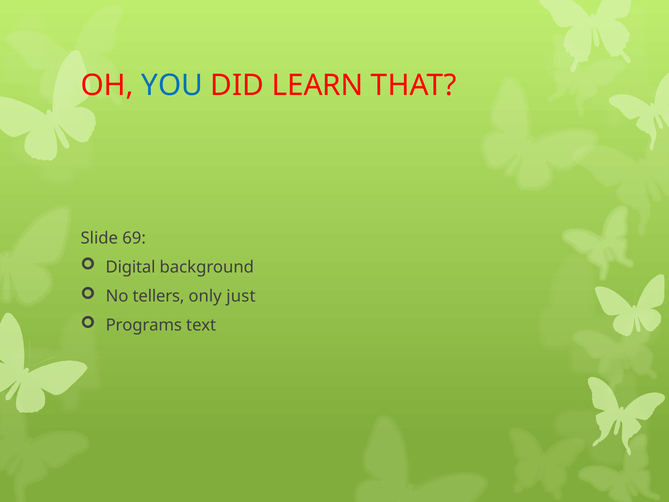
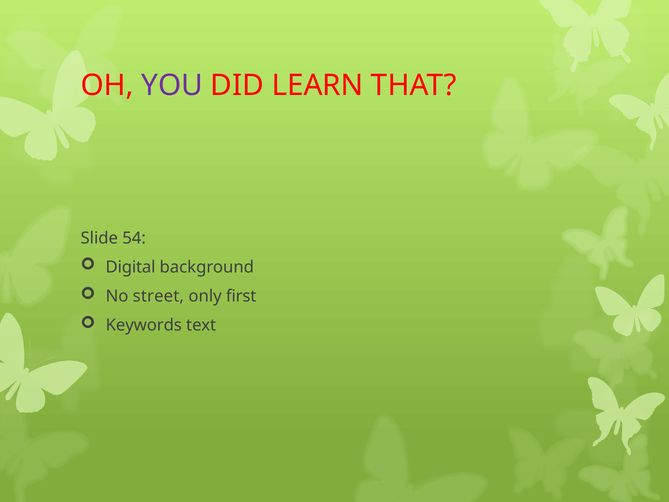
YOU colour: blue -> purple
69: 69 -> 54
tellers: tellers -> street
just: just -> first
Programs: Programs -> Keywords
